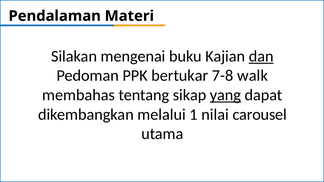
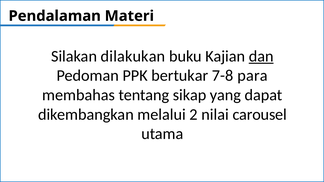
mengenai: mengenai -> dilakukan
walk: walk -> para
yang underline: present -> none
1: 1 -> 2
